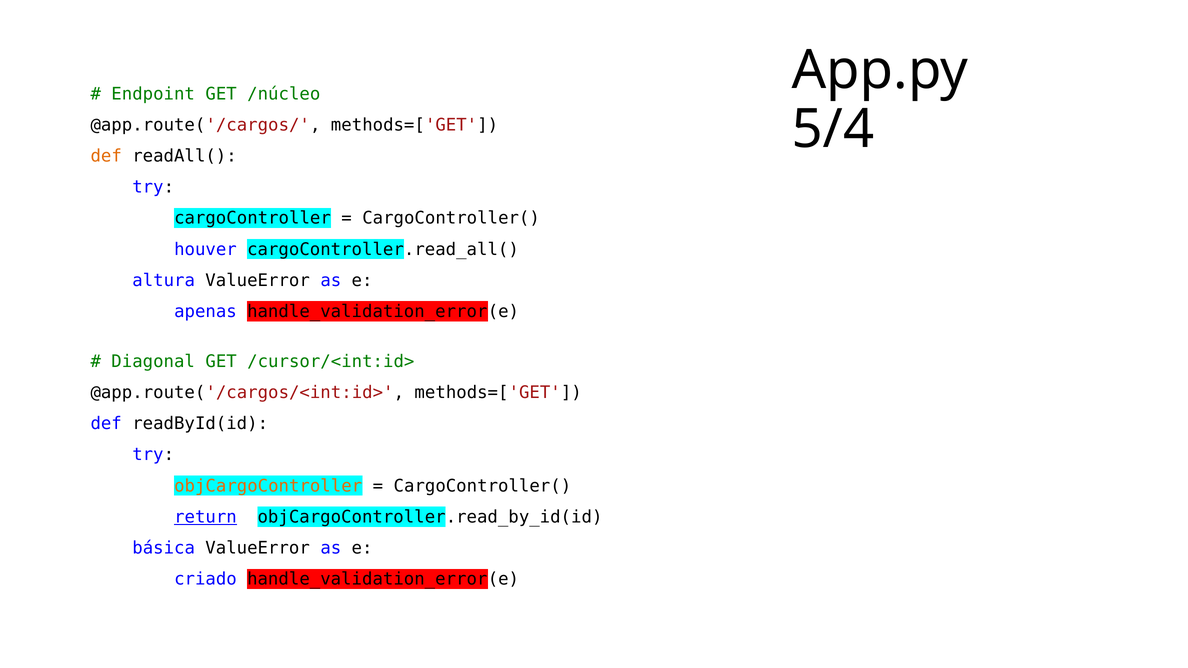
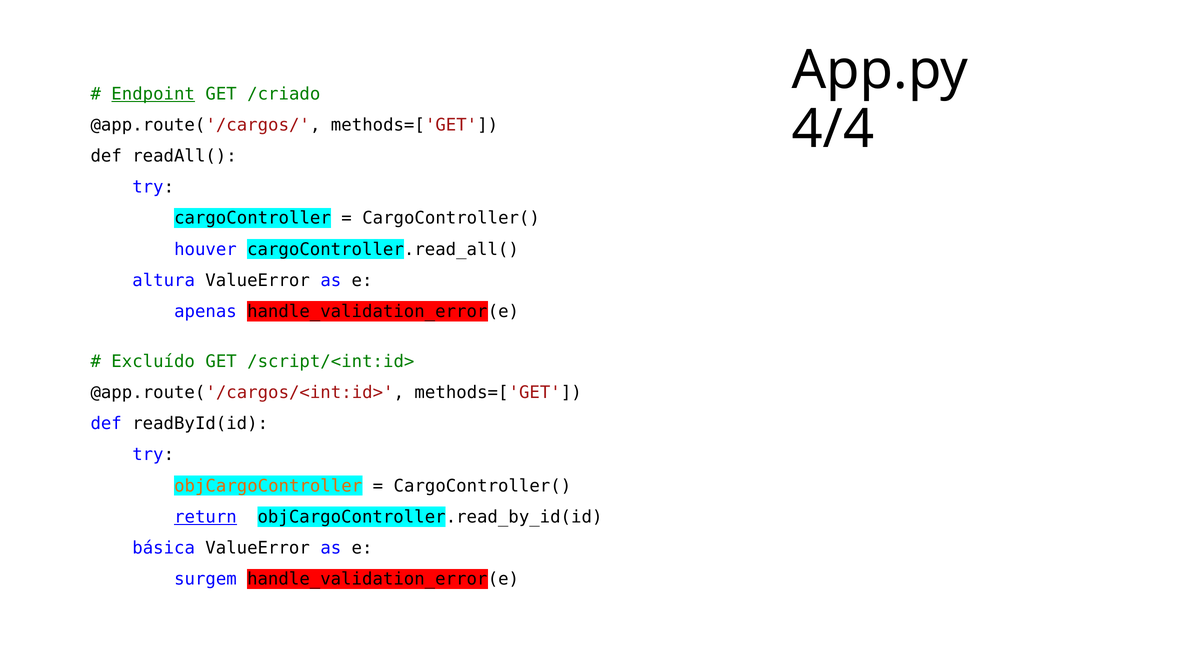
Endpoint underline: none -> present
/núcleo: /núcleo -> /criado
5/4: 5/4 -> 4/4
def at (106, 156) colour: orange -> black
Diagonal: Diagonal -> Excluído
/cursor/<int:id>: /cursor/<int:id> -> /script/<int:id>
criado: criado -> surgem
